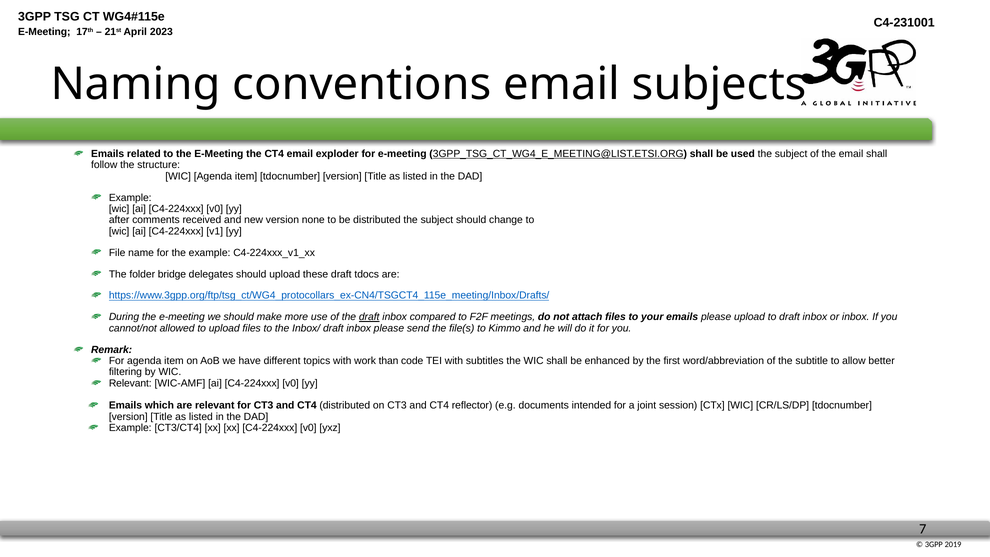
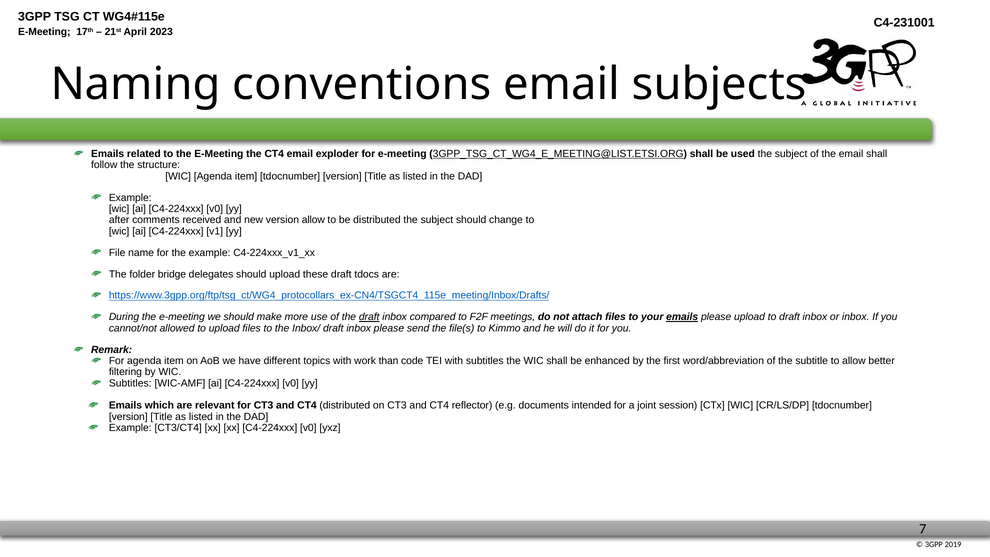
version none: none -> allow
emails at (682, 317) underline: none -> present
Relevant at (130, 383): Relevant -> Subtitles
